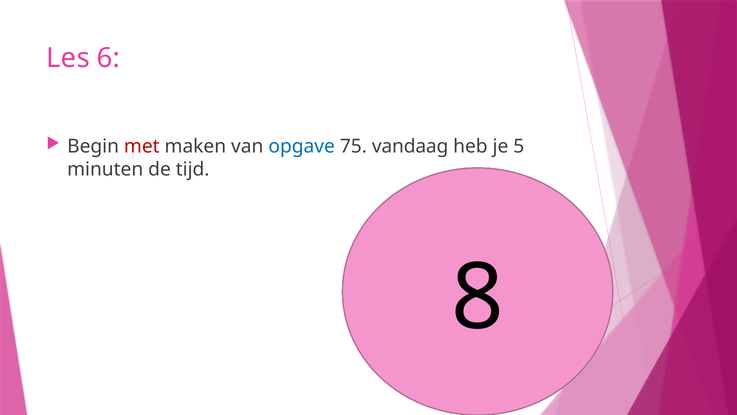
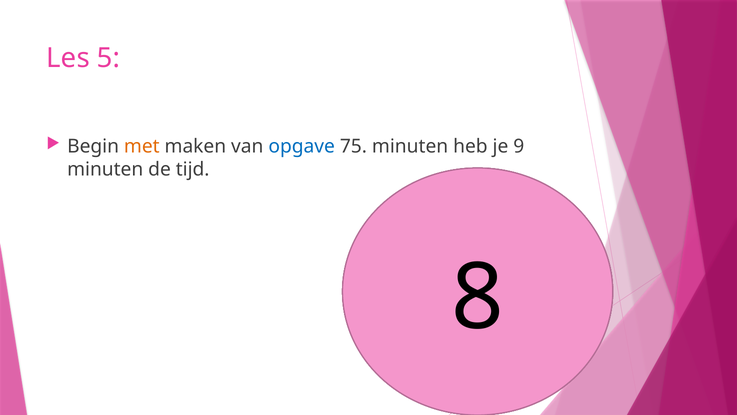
6: 6 -> 5
met colour: red -> orange
75 vandaag: vandaag -> minuten
5: 5 -> 9
